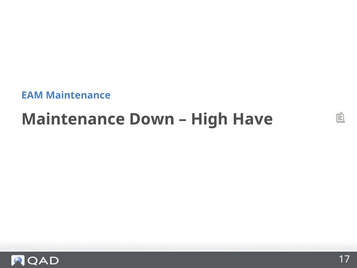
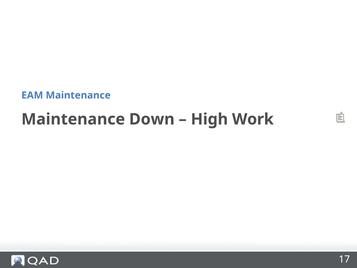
Have: Have -> Work
